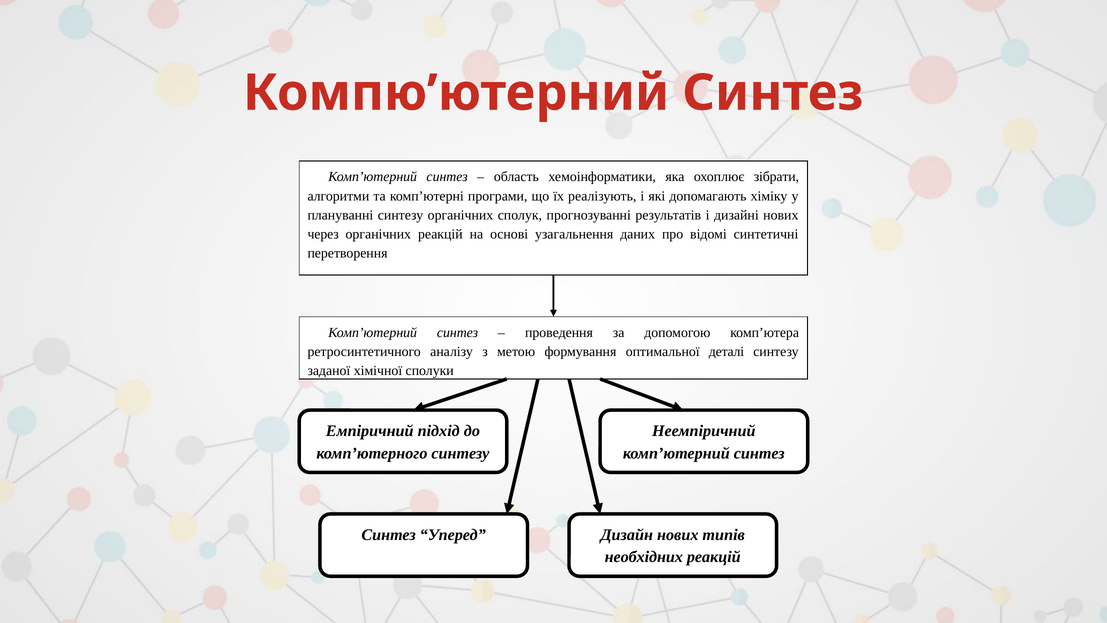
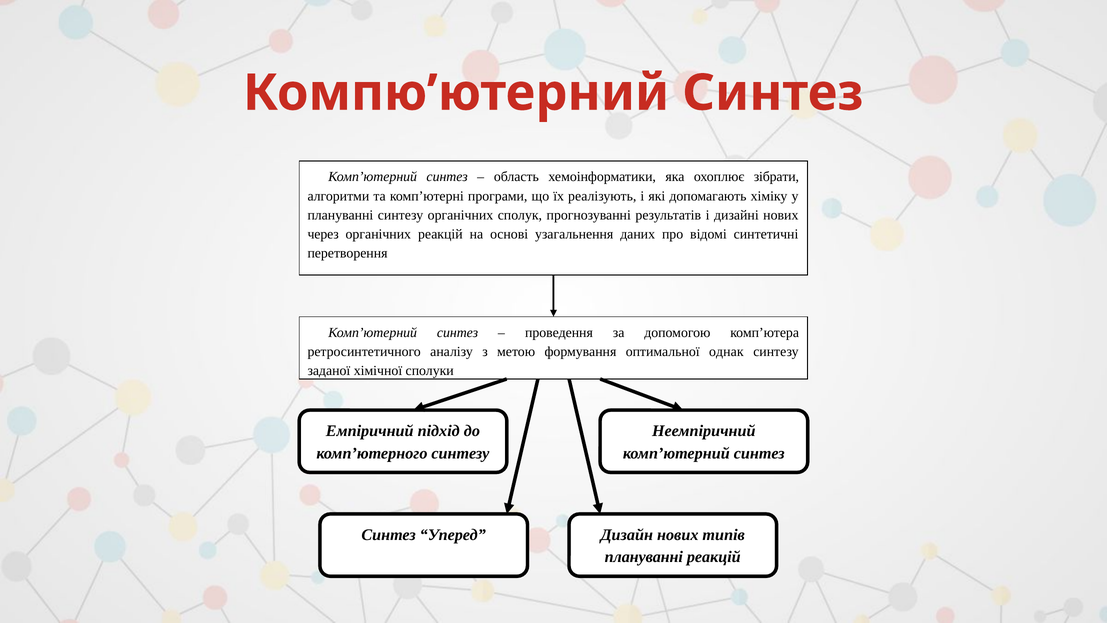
деталі: деталі -> однак
необхідних at (644, 557): необхідних -> плануванні
